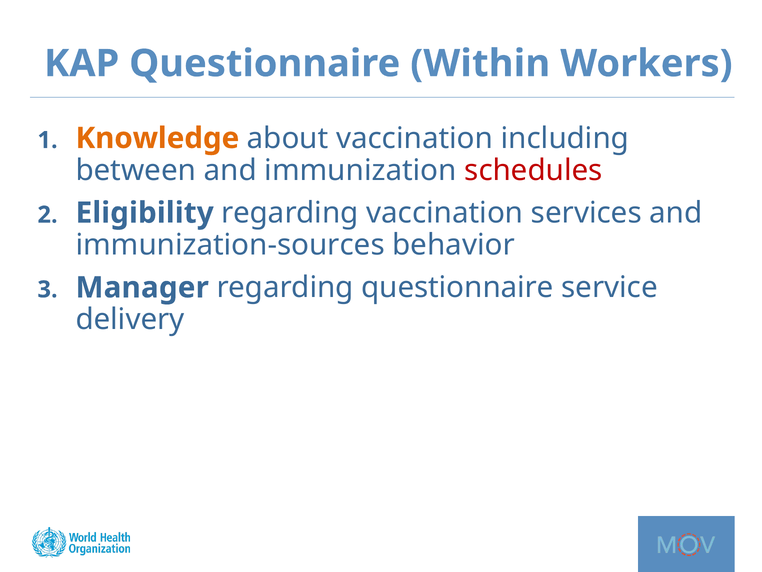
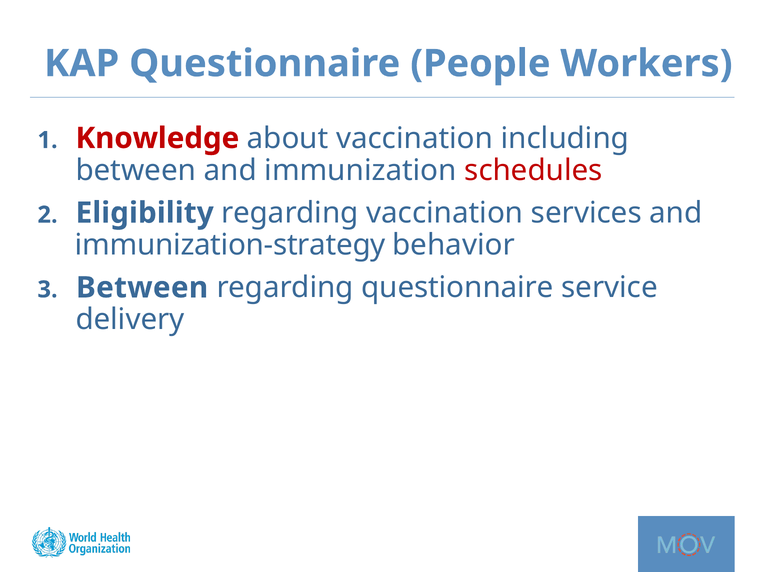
Within: Within -> People
Knowledge colour: orange -> red
immunization-sources: immunization-sources -> immunization-strategy
Manager at (142, 287): Manager -> Between
